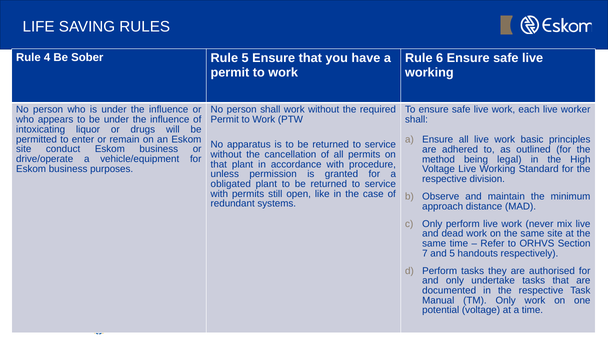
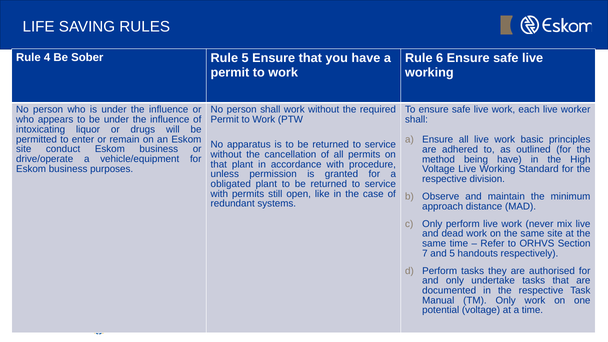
being legal: legal -> have
